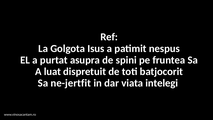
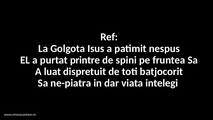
asupra: asupra -> printre
ne-jertfit: ne-jertfit -> ne-piatra
